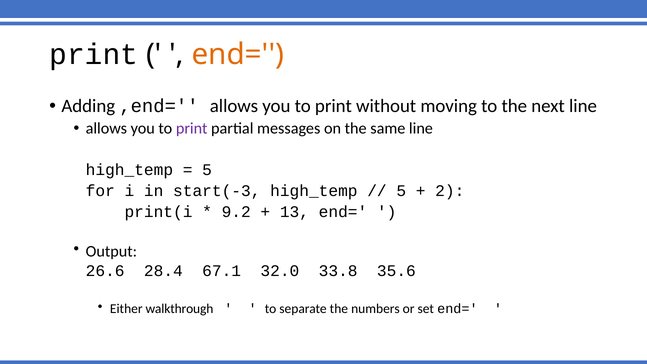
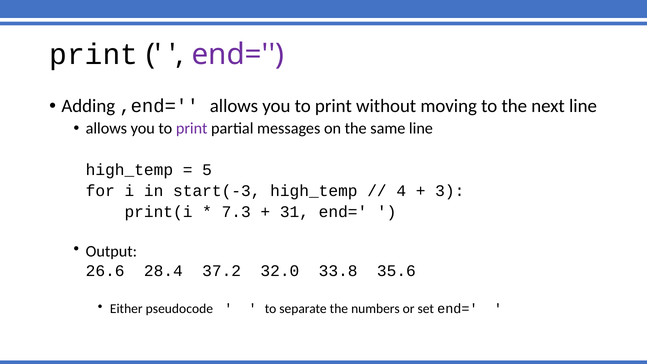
end= at (238, 54) colour: orange -> purple
5 at (401, 191): 5 -> 4
2: 2 -> 3
9.2: 9.2 -> 7.3
13: 13 -> 31
67.1: 67.1 -> 37.2
walkthrough: walkthrough -> pseudocode
